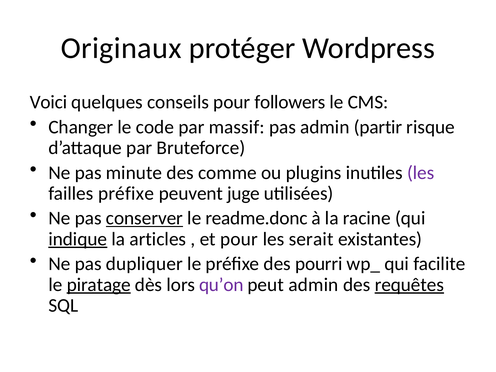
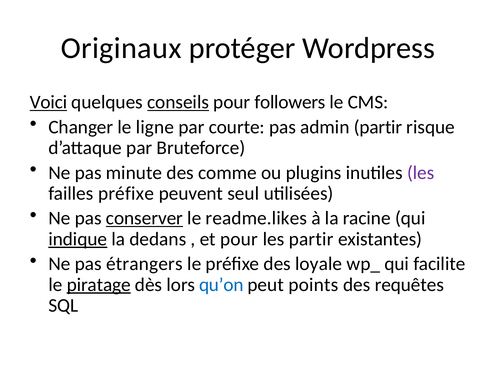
Voici underline: none -> present
conseils underline: none -> present
code: code -> ligne
massif: massif -> courte
juge: juge -> seul
readme.donc: readme.donc -> readme.likes
articles: articles -> dedans
les serait: serait -> partir
dupliquer: dupliquer -> étrangers
pourri: pourri -> loyale
qu’on colour: purple -> blue
peut admin: admin -> points
requêtes underline: present -> none
